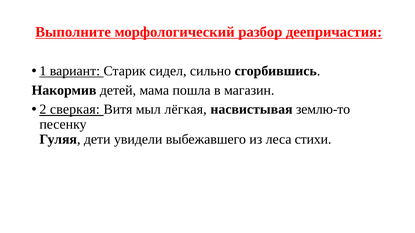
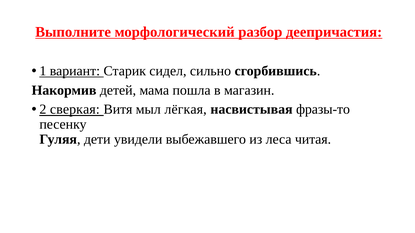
землю-то: землю-то -> фразы-то
стихи: стихи -> читая
